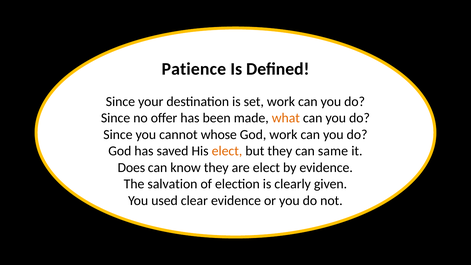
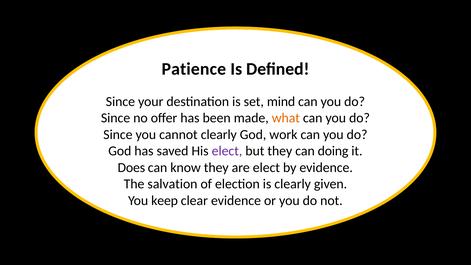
set work: work -> mind
cannot whose: whose -> clearly
elect at (227, 151) colour: orange -> purple
same: same -> doing
used: used -> keep
